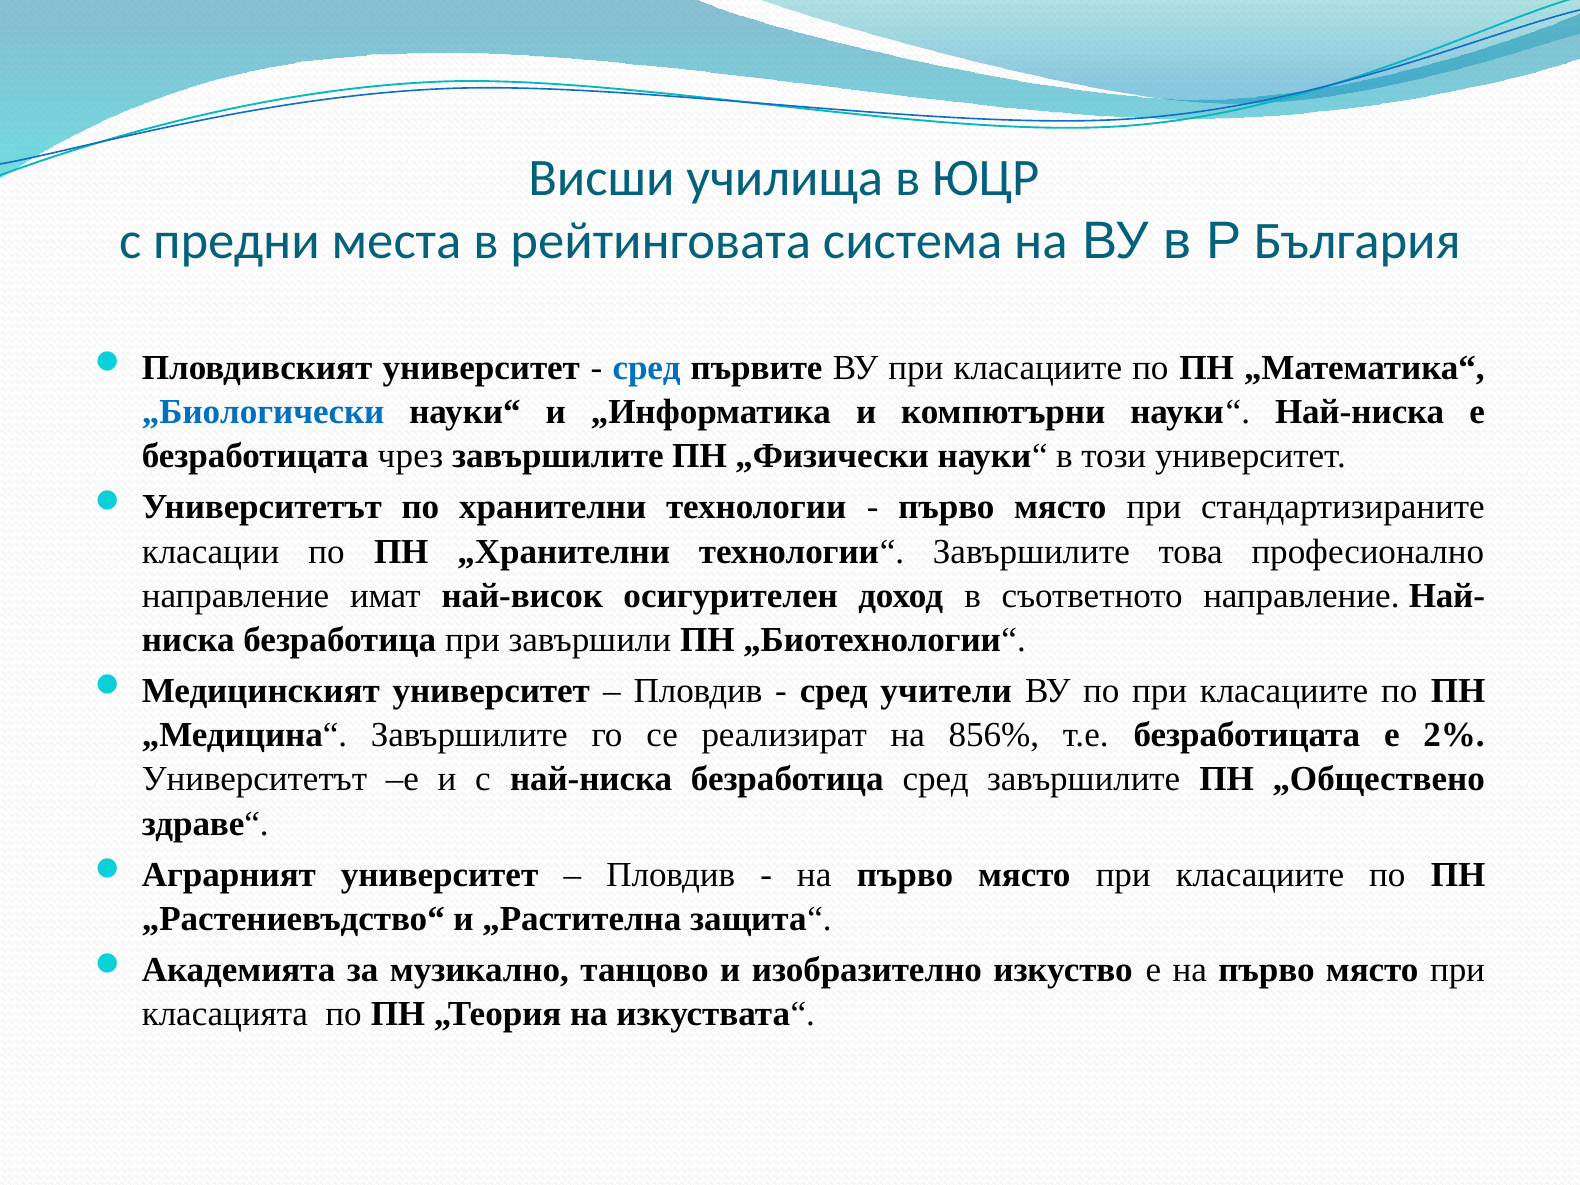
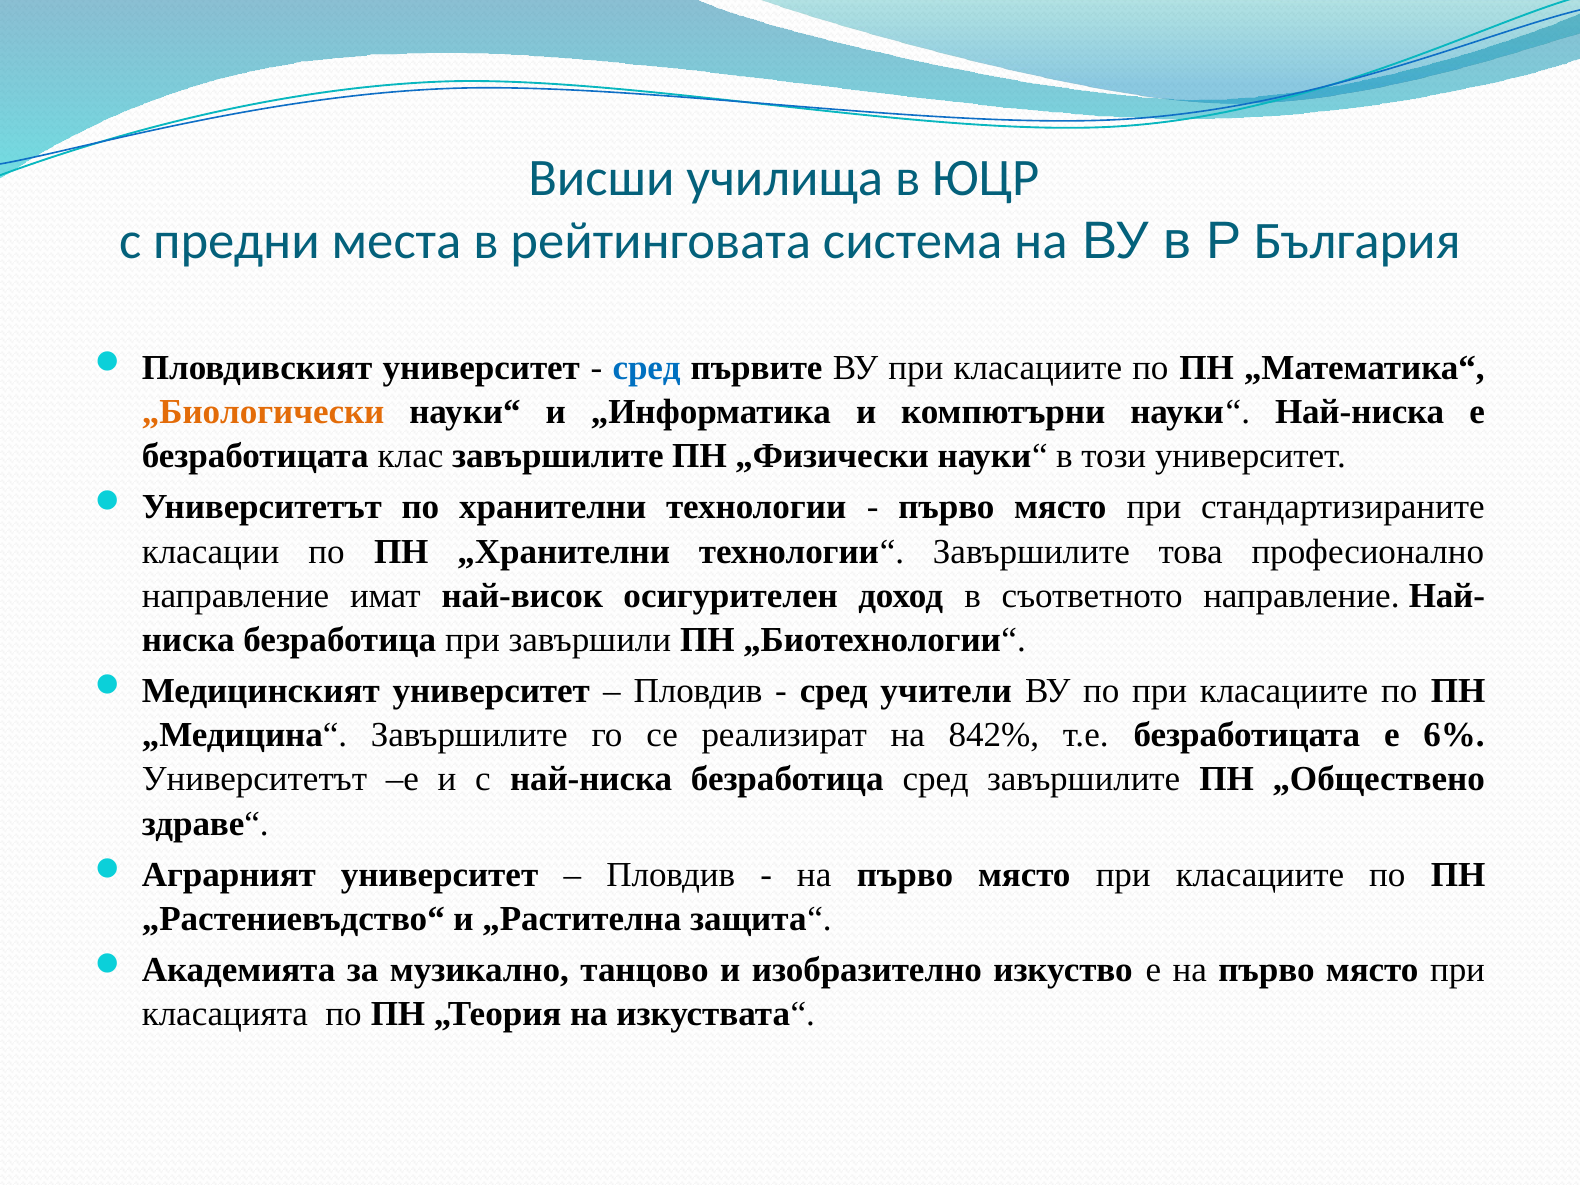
„Биологически colour: blue -> orange
чрез: чрез -> клас
856%: 856% -> 842%
2%: 2% -> 6%
